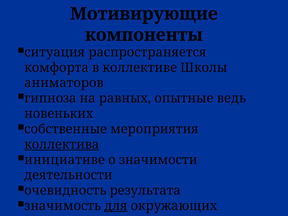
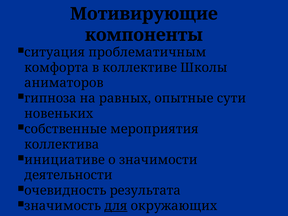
распространяется: распространяется -> проблематичным
ведь: ведь -> сути
коллектива underline: present -> none
